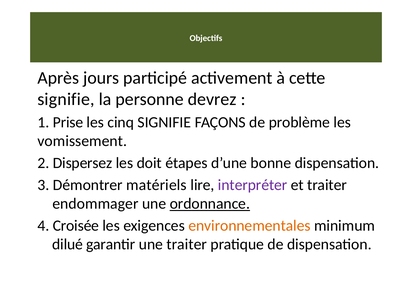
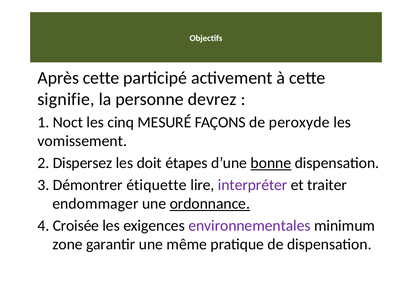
Après jours: jours -> cette
Prise: Prise -> Noct
cinq SIGNIFIE: SIGNIFIE -> MESURÉ
problème: problème -> peroxyde
bonne underline: none -> present
matériels: matériels -> étiquette
environnementales colour: orange -> purple
dilué: dilué -> zone
une traiter: traiter -> même
